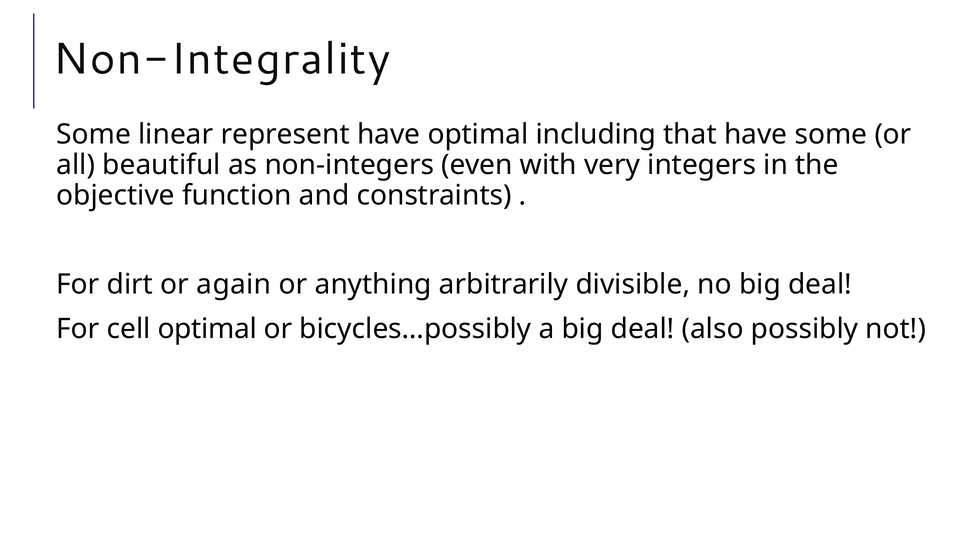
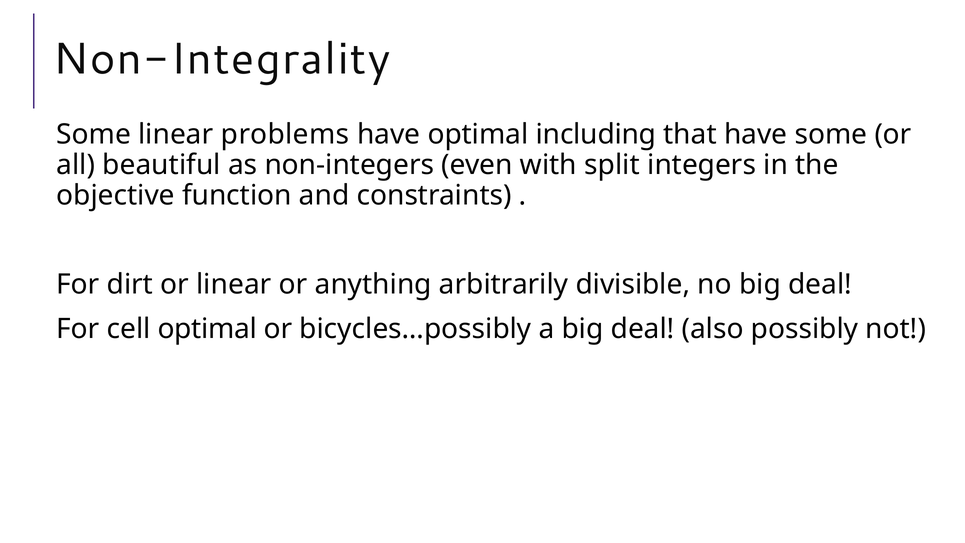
represent: represent -> problems
very: very -> split
or again: again -> linear
